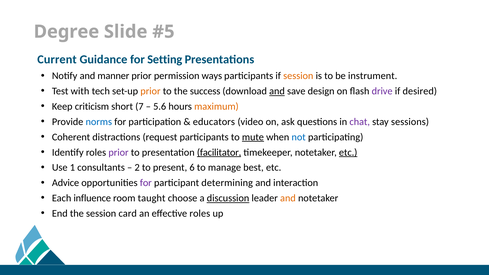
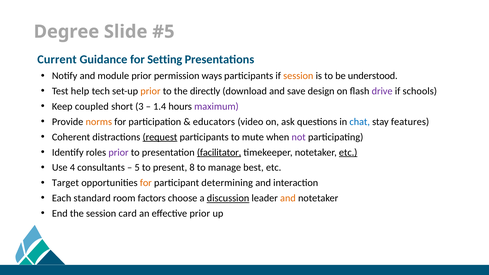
manner: manner -> module
instrument: instrument -> understood
with: with -> help
success: success -> directly
and at (277, 91) underline: present -> none
desired: desired -> schools
criticism: criticism -> coupled
7: 7 -> 3
5.6: 5.6 -> 1.4
maximum colour: orange -> purple
norms colour: blue -> orange
chat colour: purple -> blue
sessions: sessions -> features
request underline: none -> present
mute underline: present -> none
not colour: blue -> purple
1: 1 -> 4
2: 2 -> 5
6: 6 -> 8
Advice: Advice -> Target
for at (146, 183) colour: purple -> orange
influence: influence -> standard
taught: taught -> factors
effective roles: roles -> prior
